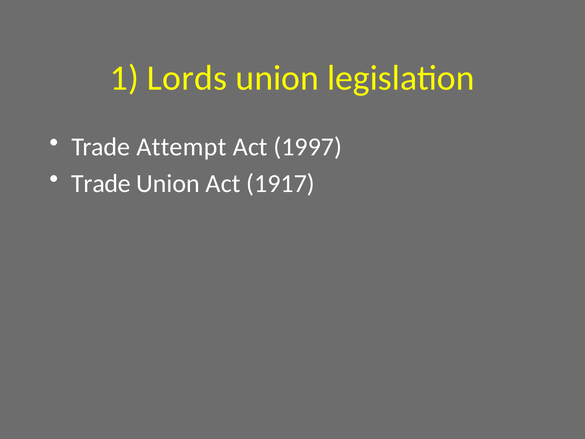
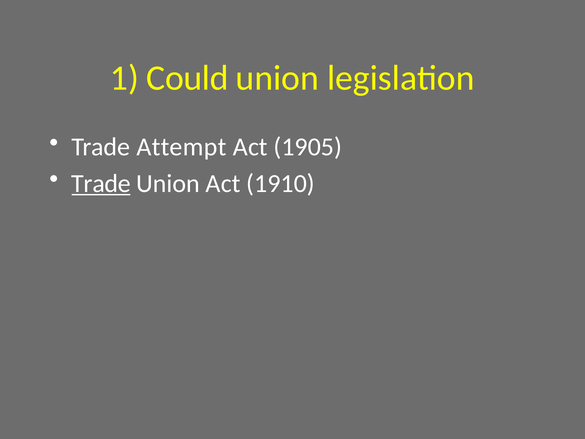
Lords: Lords -> Could
1997: 1997 -> 1905
Trade at (101, 183) underline: none -> present
1917: 1917 -> 1910
